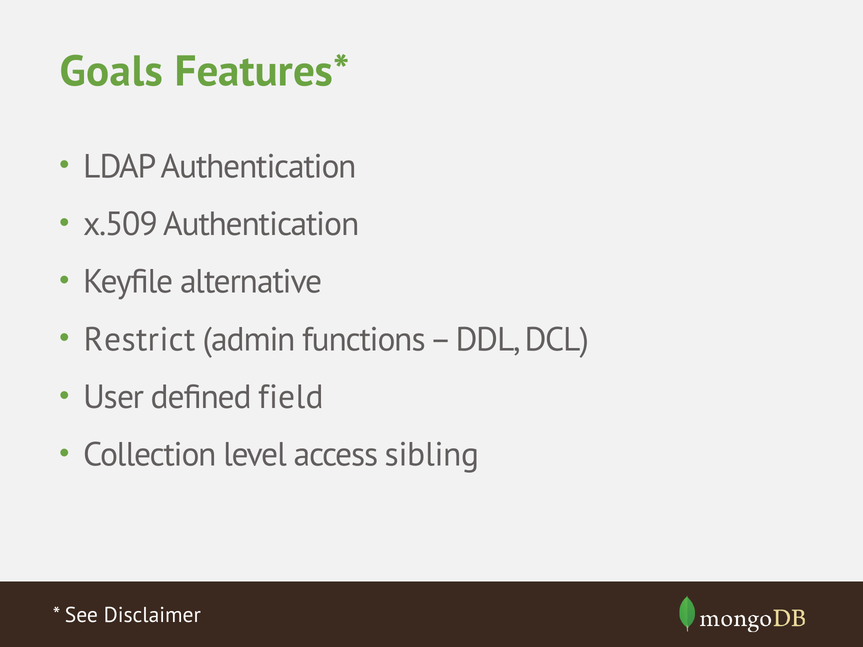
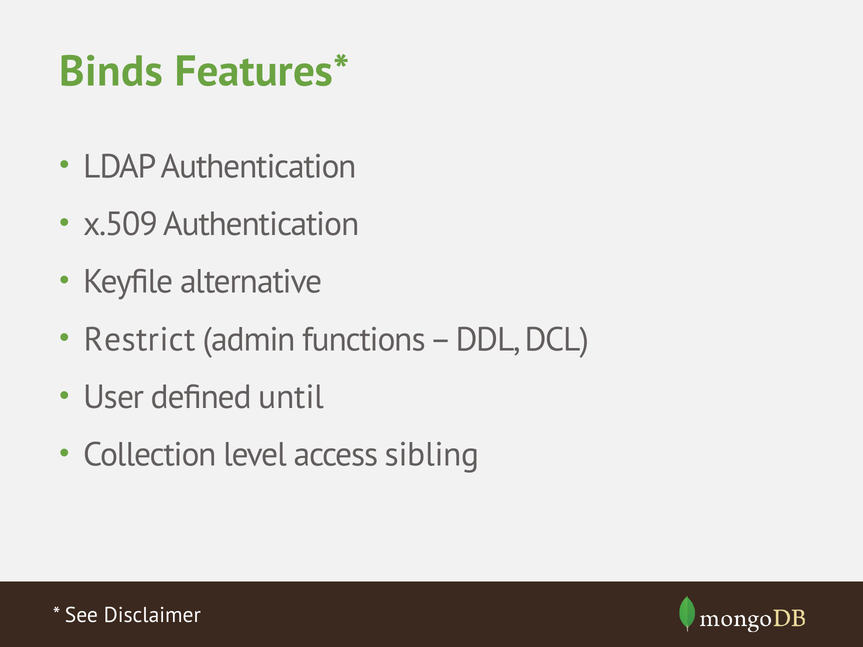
Goals: Goals -> Binds
field: field -> until
